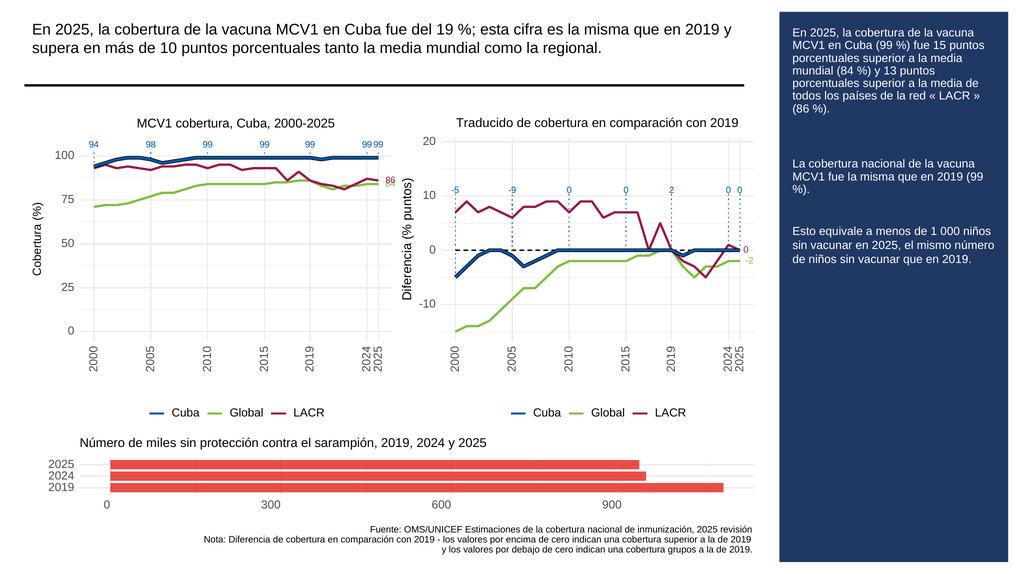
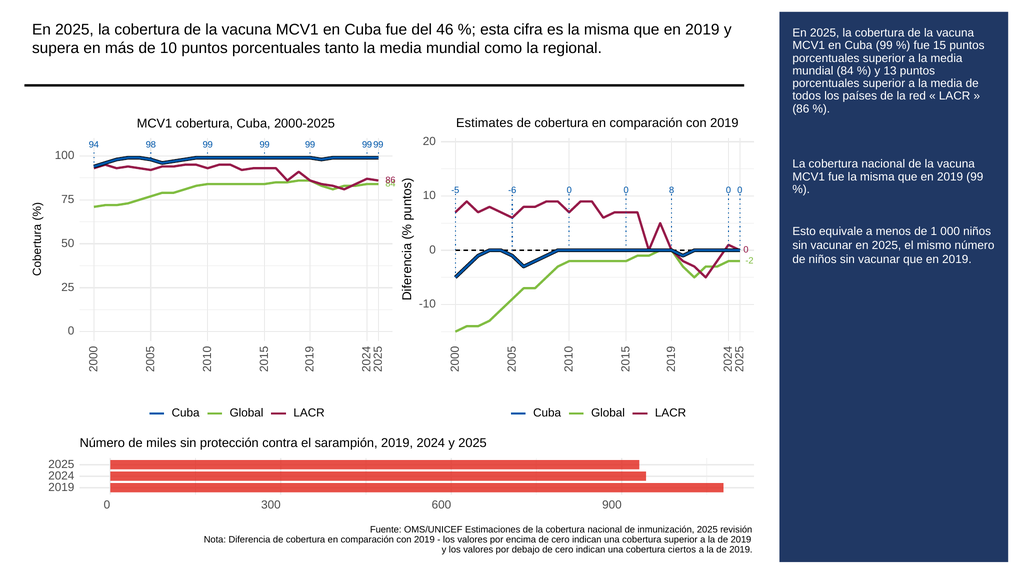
19: 19 -> 46
Traducido: Traducido -> Estimates
-9: -9 -> -6
2 at (672, 190): 2 -> 8
grupos: grupos -> ciertos
